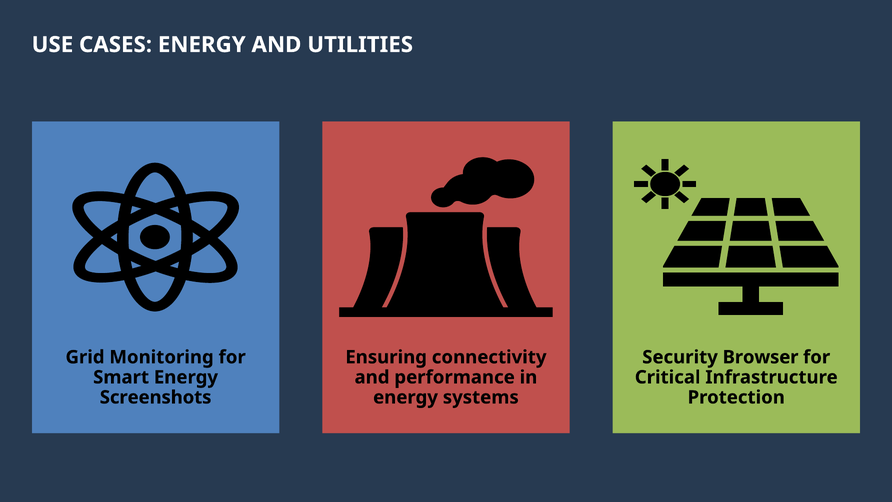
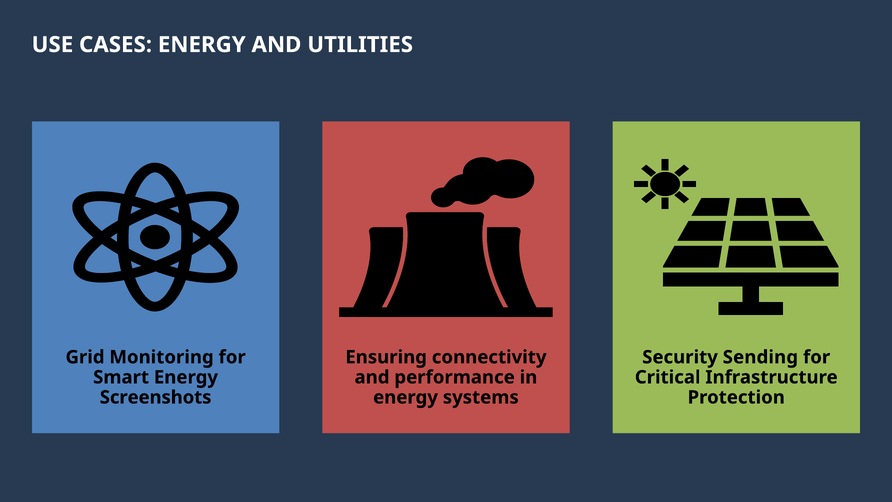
Browser: Browser -> Sending
